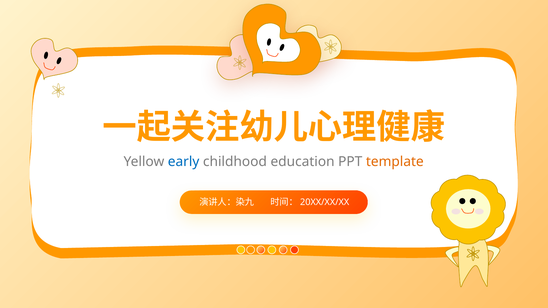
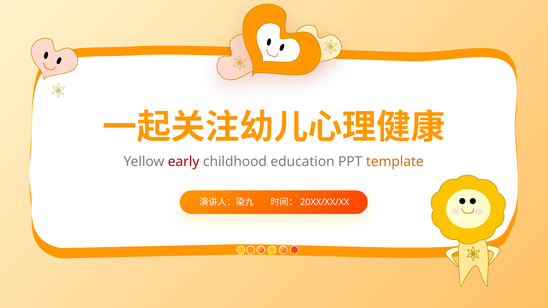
early colour: blue -> red
